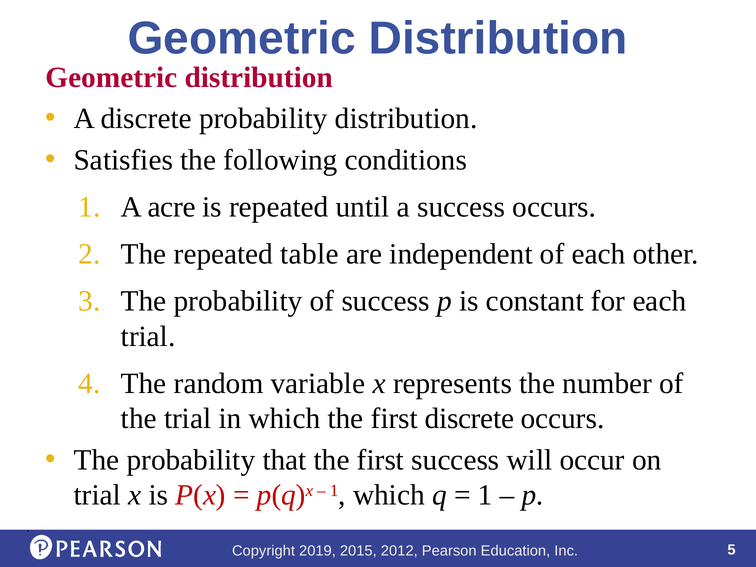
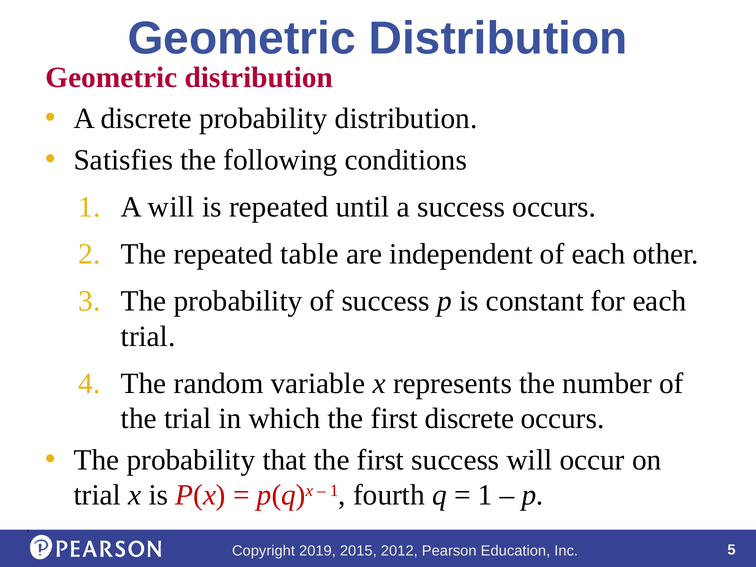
A acre: acre -> will
1 which: which -> fourth
